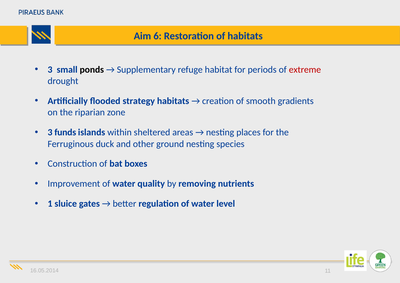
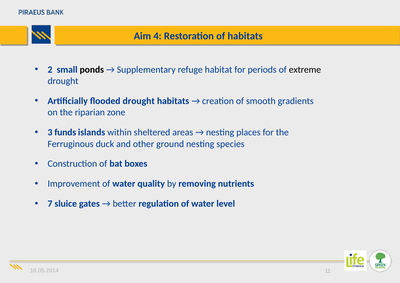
6: 6 -> 4
3 at (50, 70): 3 -> 2
extreme colour: red -> black
flooded strategy: strategy -> drought
1: 1 -> 7
